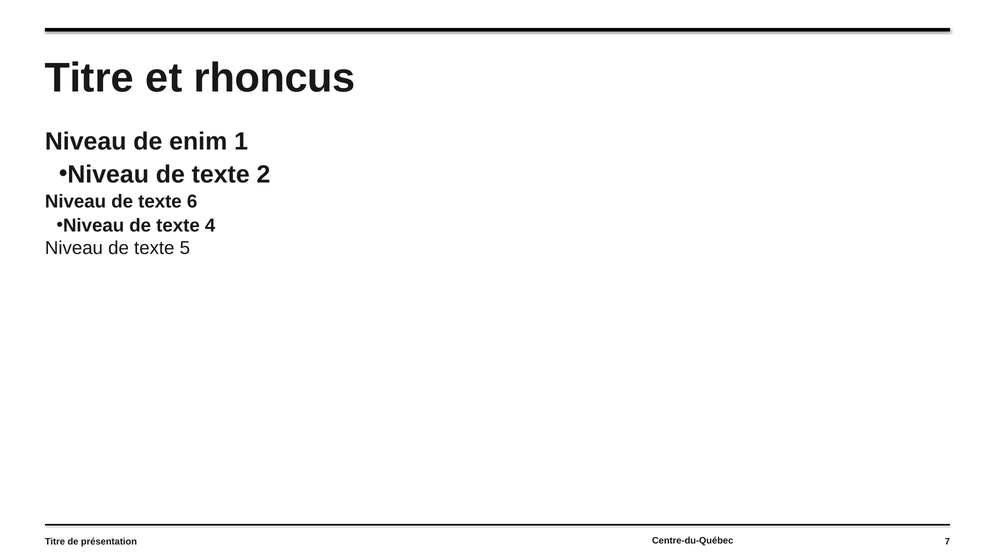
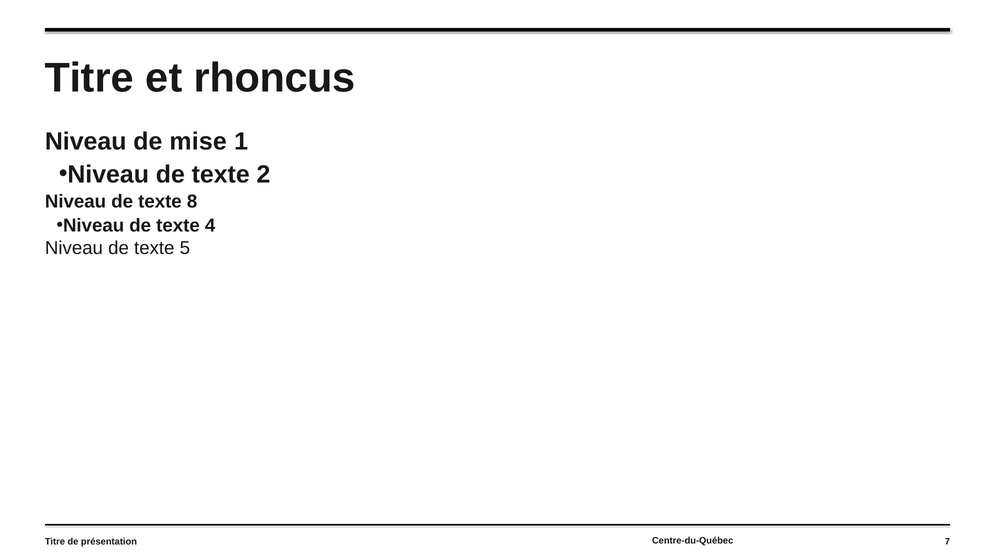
enim: enim -> mise
6: 6 -> 8
